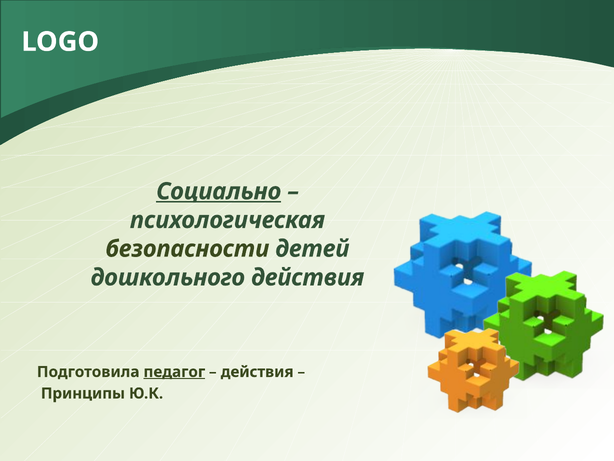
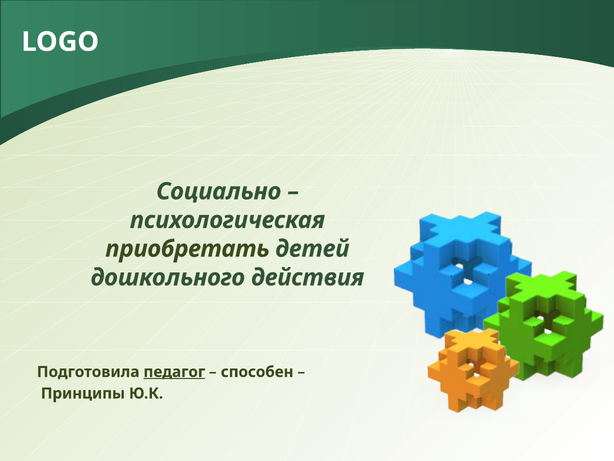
Социально underline: present -> none
безопасности: безопасности -> приобретать
действия at (257, 372): действия -> способен
